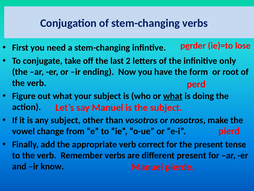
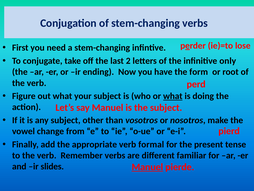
correct: correct -> formal
different present: present -> familiar
know: know -> slides
Manuel at (147, 167) underline: none -> present
